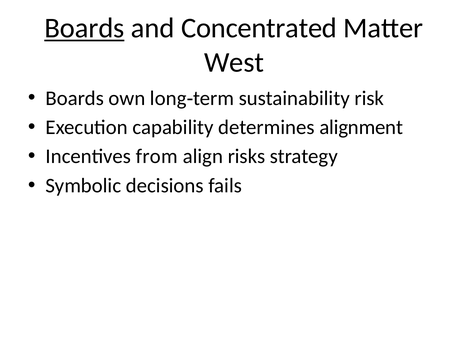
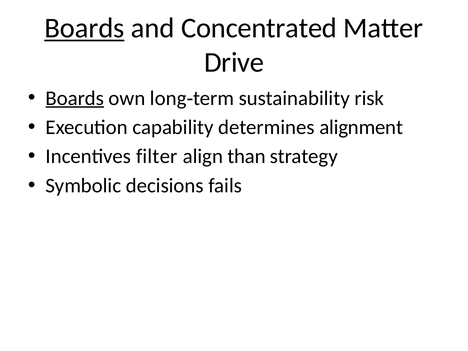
West: West -> Drive
Boards at (75, 98) underline: none -> present
from: from -> filter
risks: risks -> than
